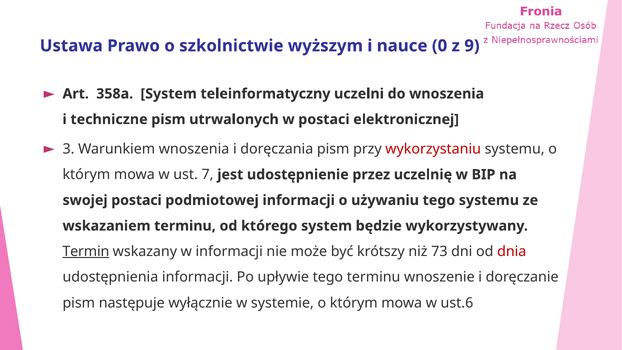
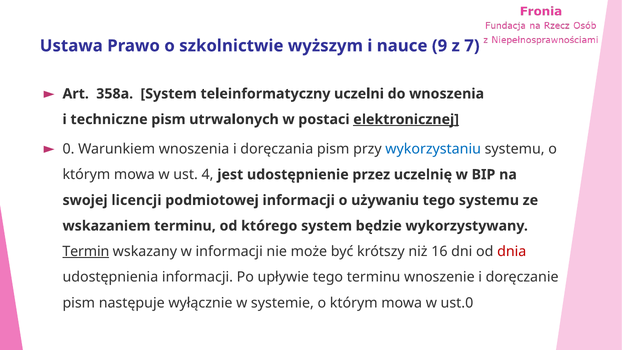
0: 0 -> 9
9: 9 -> 7
elektronicznej underline: none -> present
3: 3 -> 0
wykorzystaniu colour: red -> blue
7: 7 -> 4
swojej postaci: postaci -> licencji
73: 73 -> 16
ust.6: ust.6 -> ust.0
